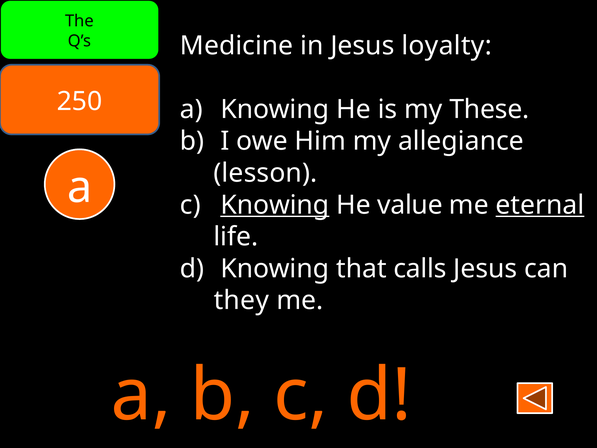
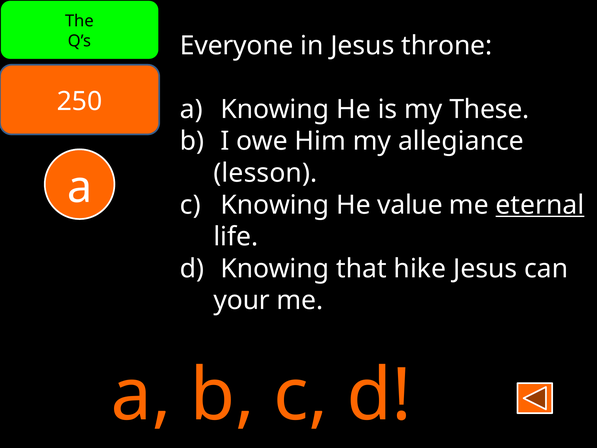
Medicine: Medicine -> Everyone
loyalty: loyalty -> throne
Knowing at (275, 205) underline: present -> none
calls: calls -> hike
they: they -> your
